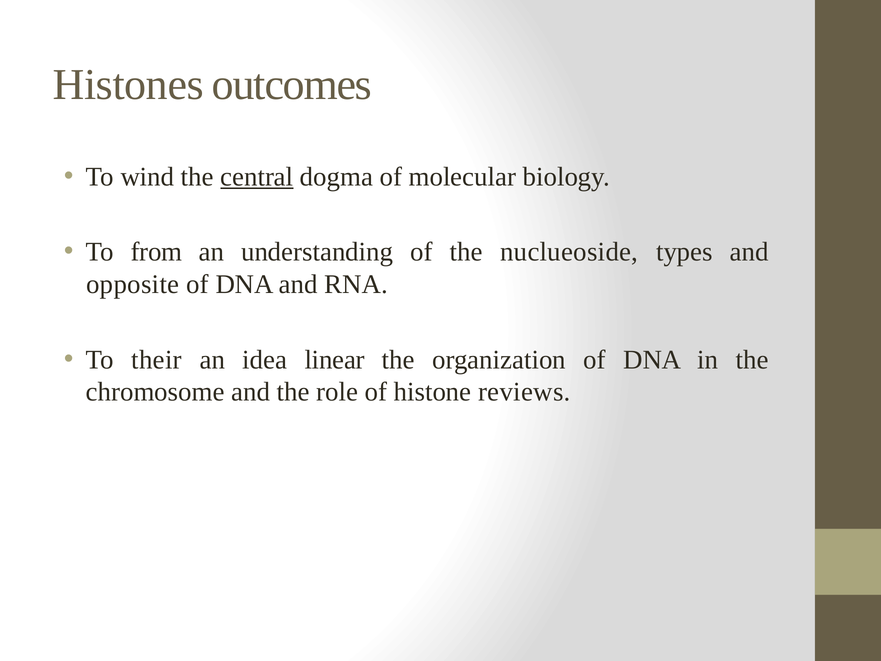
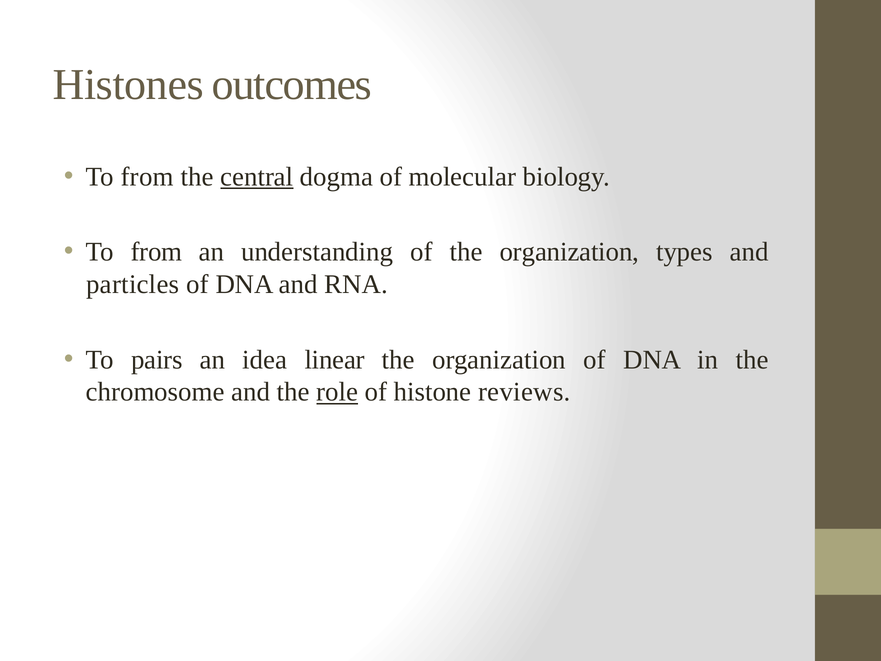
wind at (147, 177): wind -> from
of the nuclueoside: nuclueoside -> organization
opposite: opposite -> particles
their: their -> pairs
role underline: none -> present
